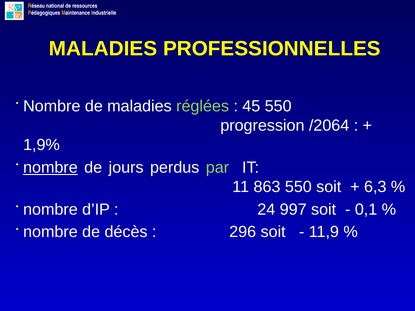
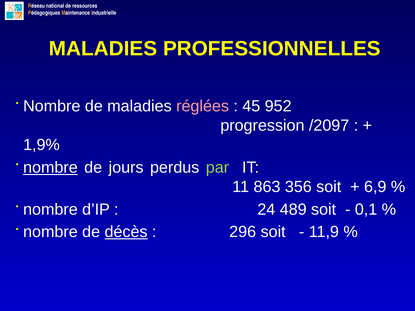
réglées colour: light green -> pink
45 550: 550 -> 952
/2064: /2064 -> /2097
863 550: 550 -> 356
6,3: 6,3 -> 6,9
997: 997 -> 489
décès underline: none -> present
